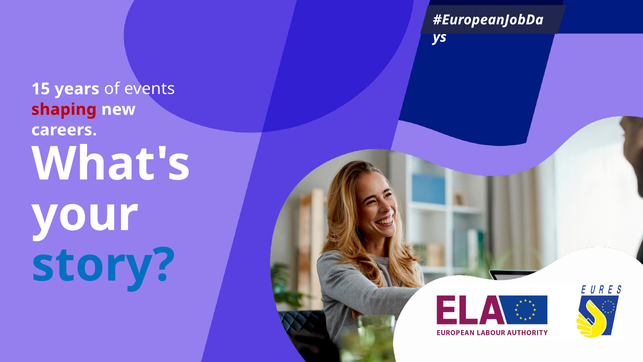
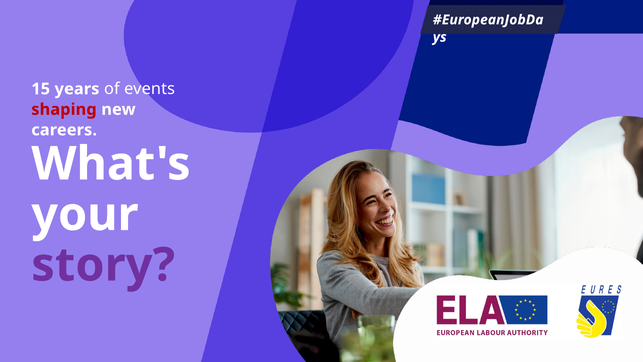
story colour: blue -> purple
